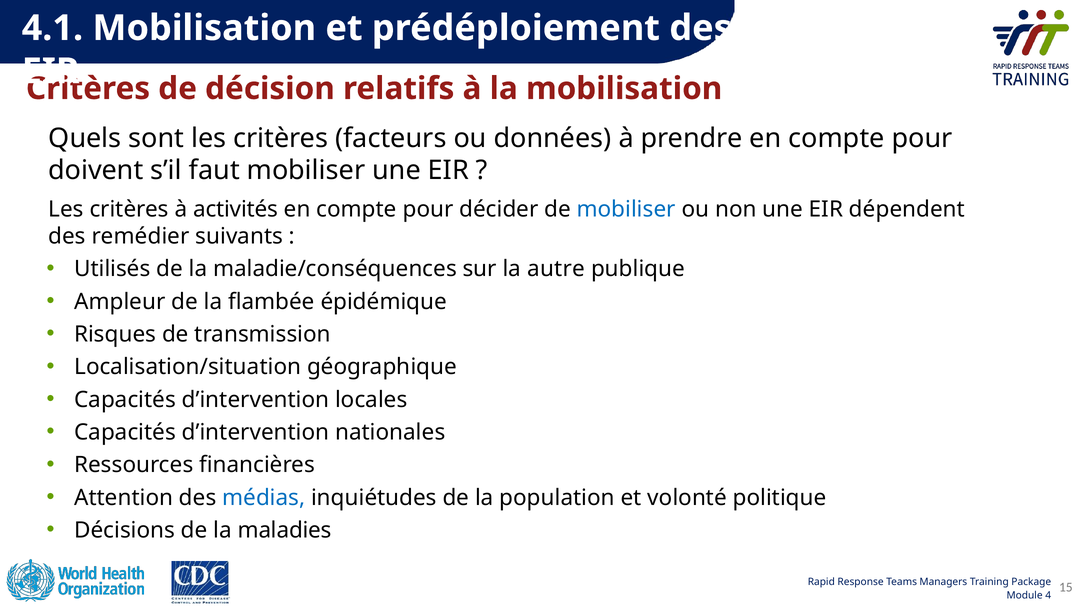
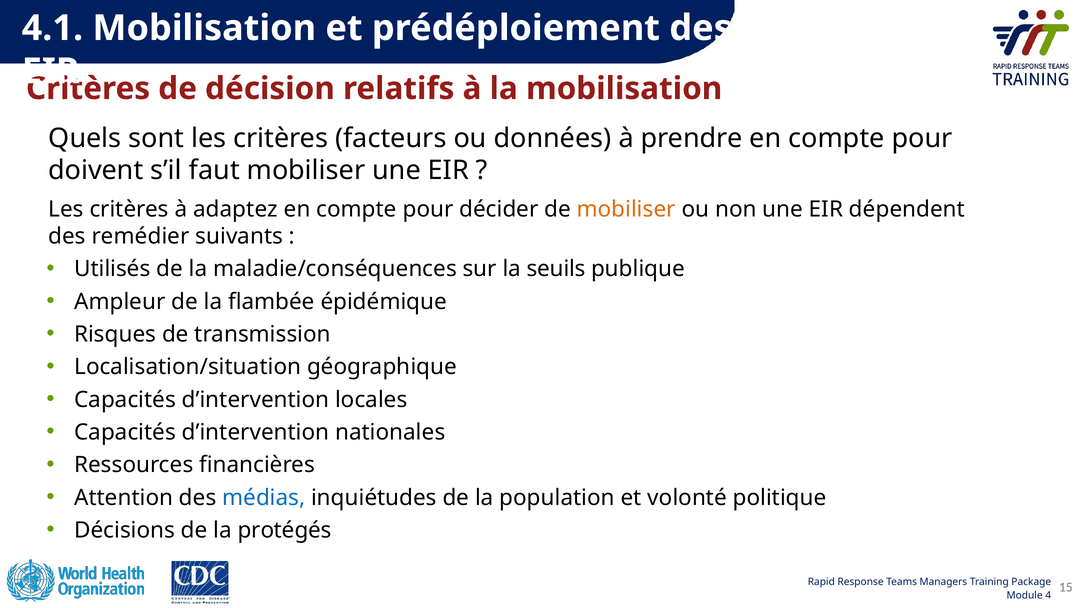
activités: activités -> adaptez
mobiliser at (626, 209) colour: blue -> orange
autre: autre -> seuils
maladies: maladies -> protégés
